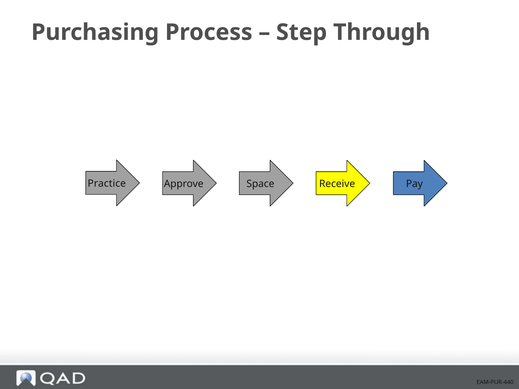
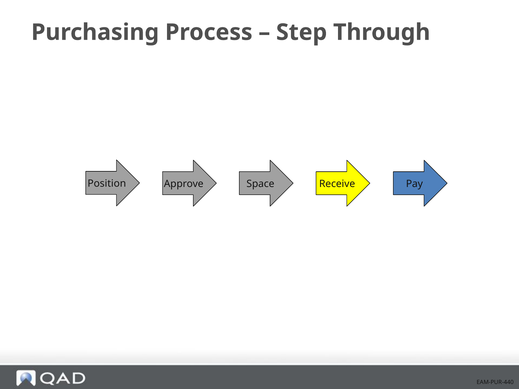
Practice: Practice -> Position
